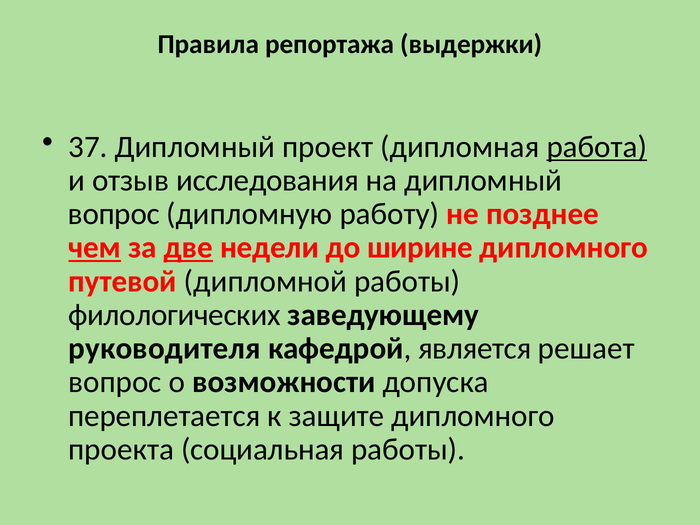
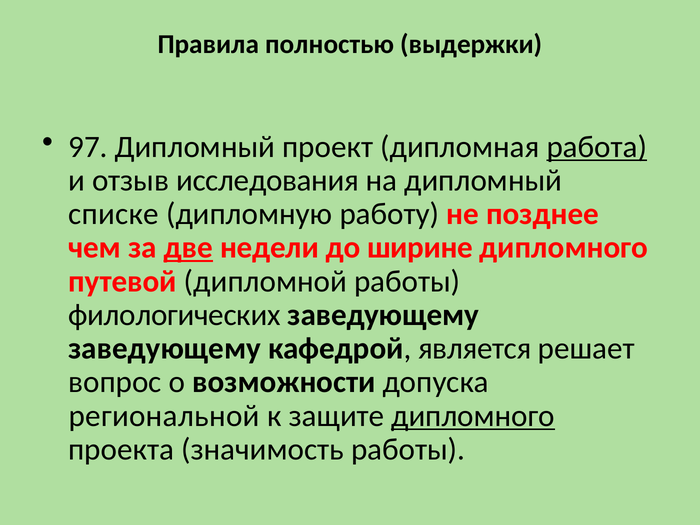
репортажа: репортажа -> полностью
37: 37 -> 97
вопрос at (114, 214): вопрос -> списке
чем underline: present -> none
руководителя at (165, 349): руководителя -> заведующему
переплетается: переплетается -> региональной
дипломного at (473, 416) underline: none -> present
социальная: социальная -> значимость
